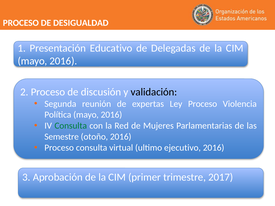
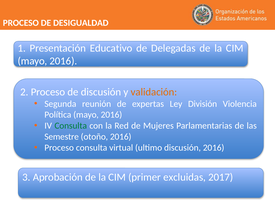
validación colour: black -> orange
Ley Proceso: Proceso -> División
ultimo ejecutivo: ejecutivo -> discusión
trimestre: trimestre -> excluidas
